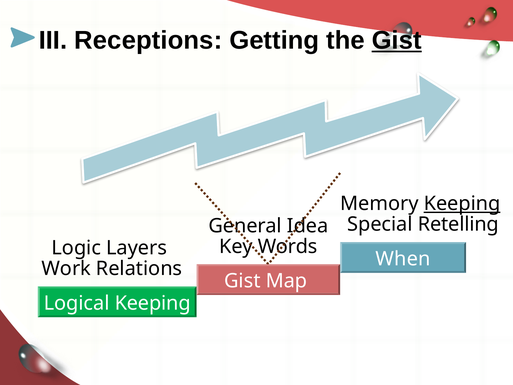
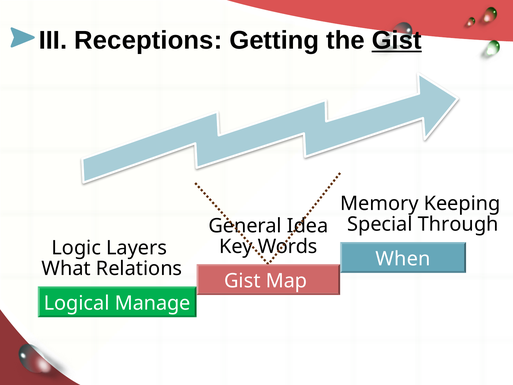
Keeping at (462, 204) underline: present -> none
Retelling: Retelling -> Through
Work: Work -> What
Logical Keeping: Keeping -> Manage
